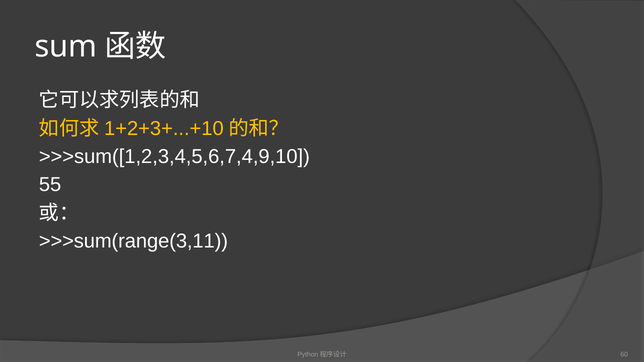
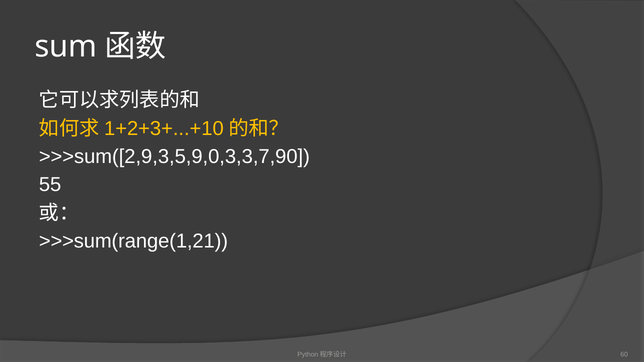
>>>sum([1,2,3,4,5,6,7,4,9,10: >>>sum([1,2,3,4,5,6,7,4,9,10 -> >>>sum([2,9,3,5,9,0,3,3,7,90
>>>sum(range(3,11: >>>sum(range(3,11 -> >>>sum(range(1,21
